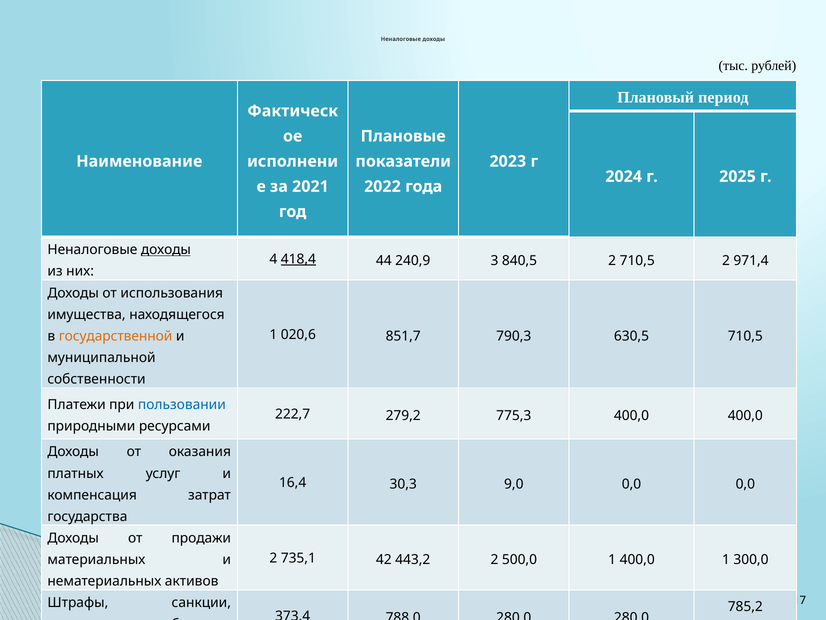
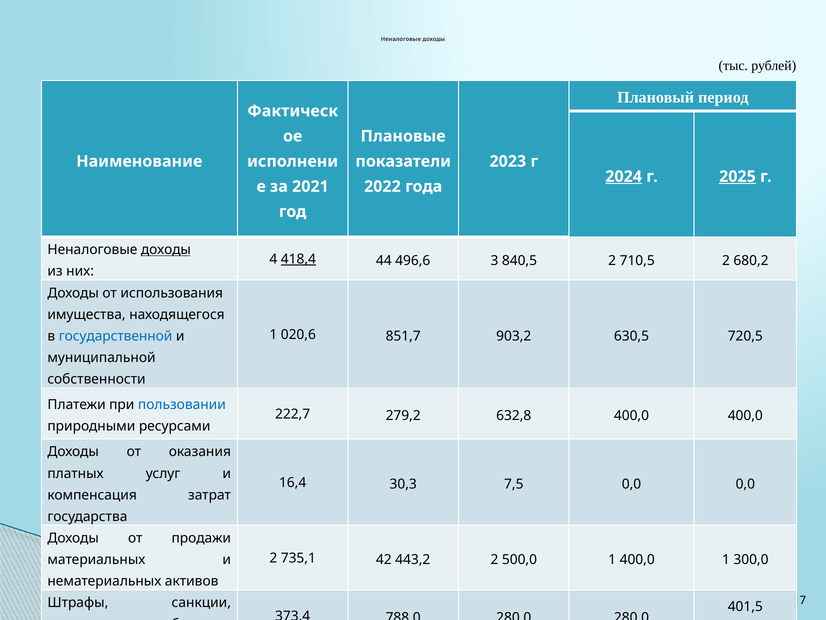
2024 underline: none -> present
2025 underline: none -> present
240,9: 240,9 -> 496,6
971,4: 971,4 -> 680,2
790,3: 790,3 -> 903,2
630,5 710,5: 710,5 -> 720,5
государственной colour: orange -> blue
775,3: 775,3 -> 632,8
9,0: 9,0 -> 7,5
785,2: 785,2 -> 401,5
